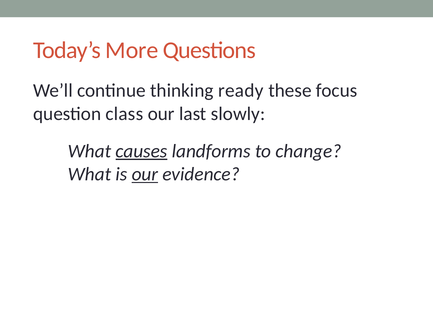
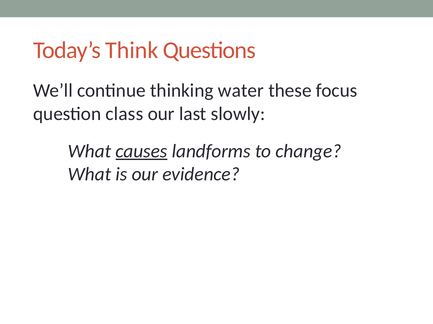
More: More -> Think
ready: ready -> water
our at (145, 175) underline: present -> none
